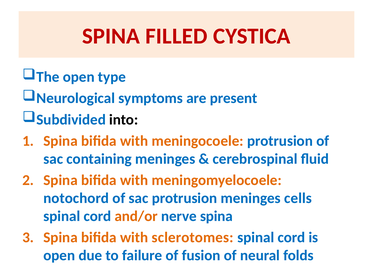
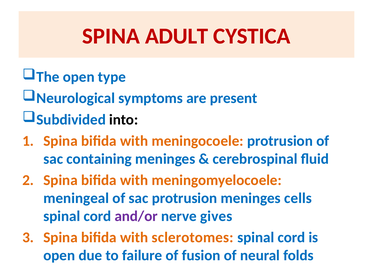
FILLED: FILLED -> ADULT
notochord: notochord -> meningeal
and/or colour: orange -> purple
nerve spina: spina -> gives
